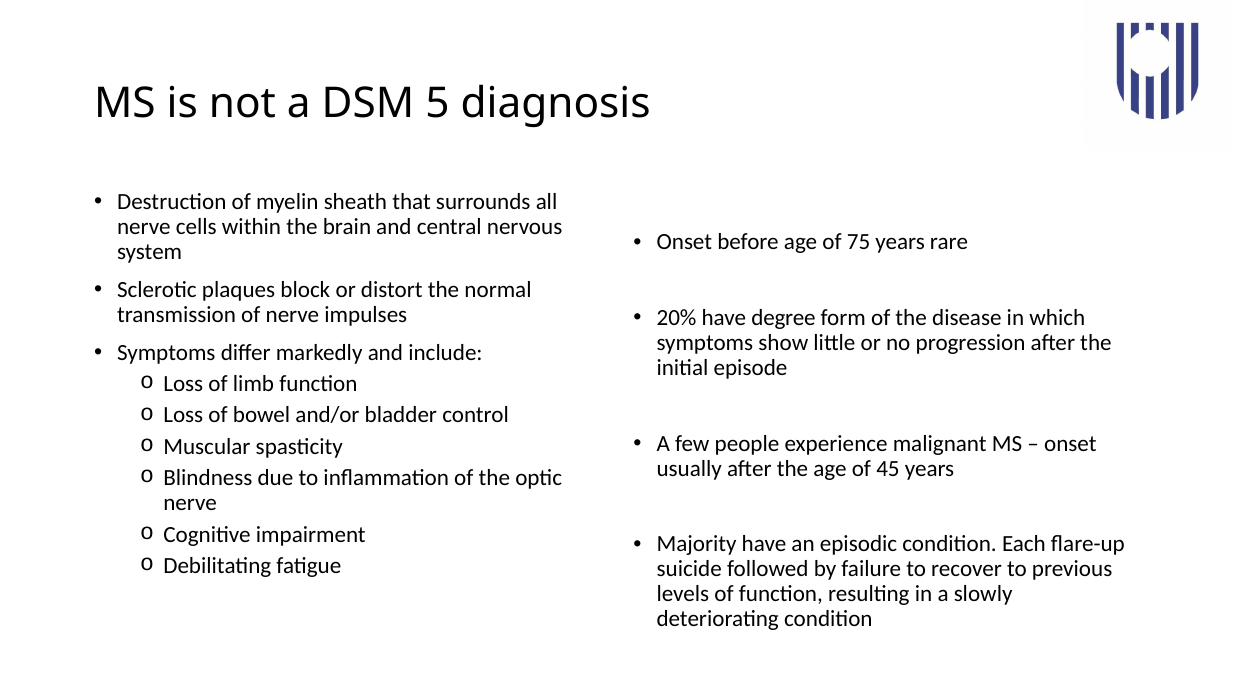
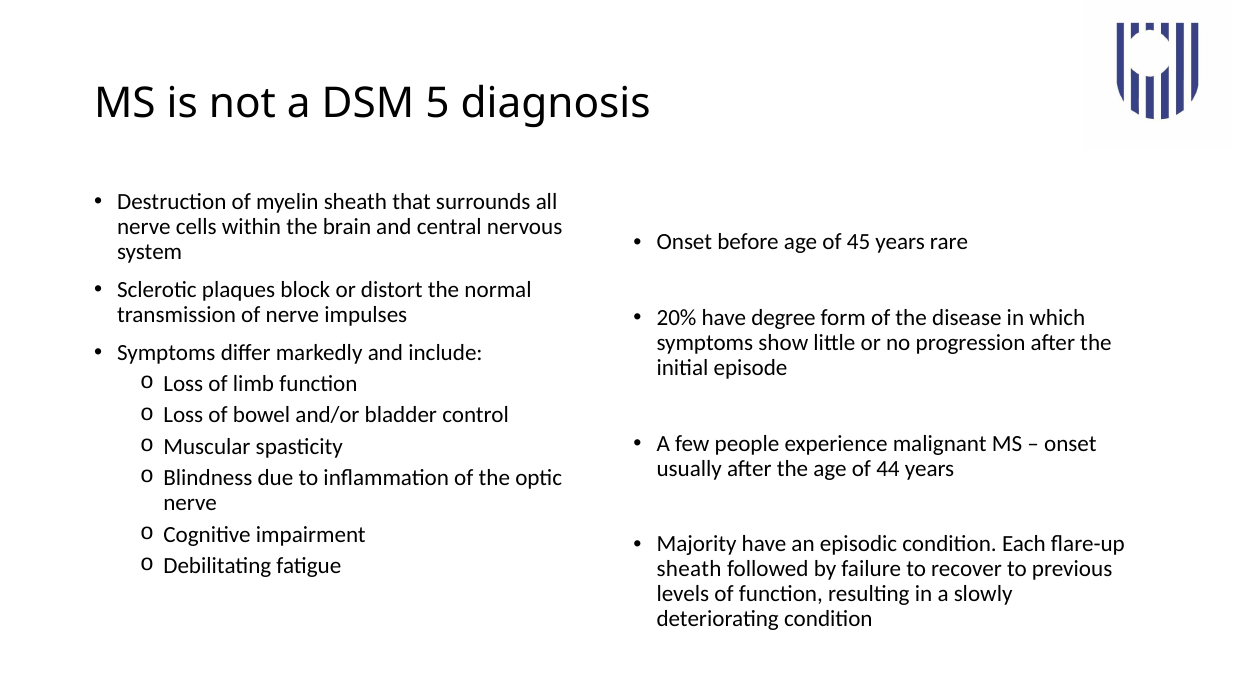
75: 75 -> 45
45: 45 -> 44
suicide at (689, 569): suicide -> sheath
